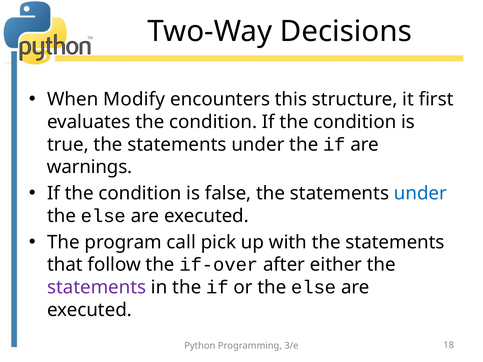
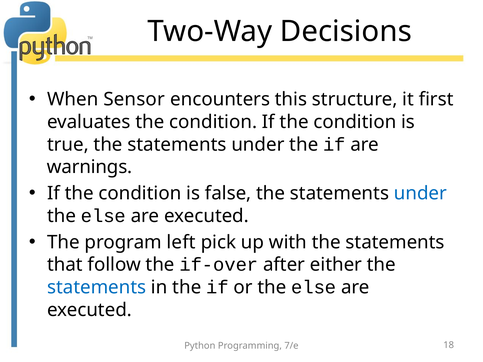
Modify: Modify -> Sensor
call: call -> left
statements at (97, 287) colour: purple -> blue
3/e: 3/e -> 7/e
